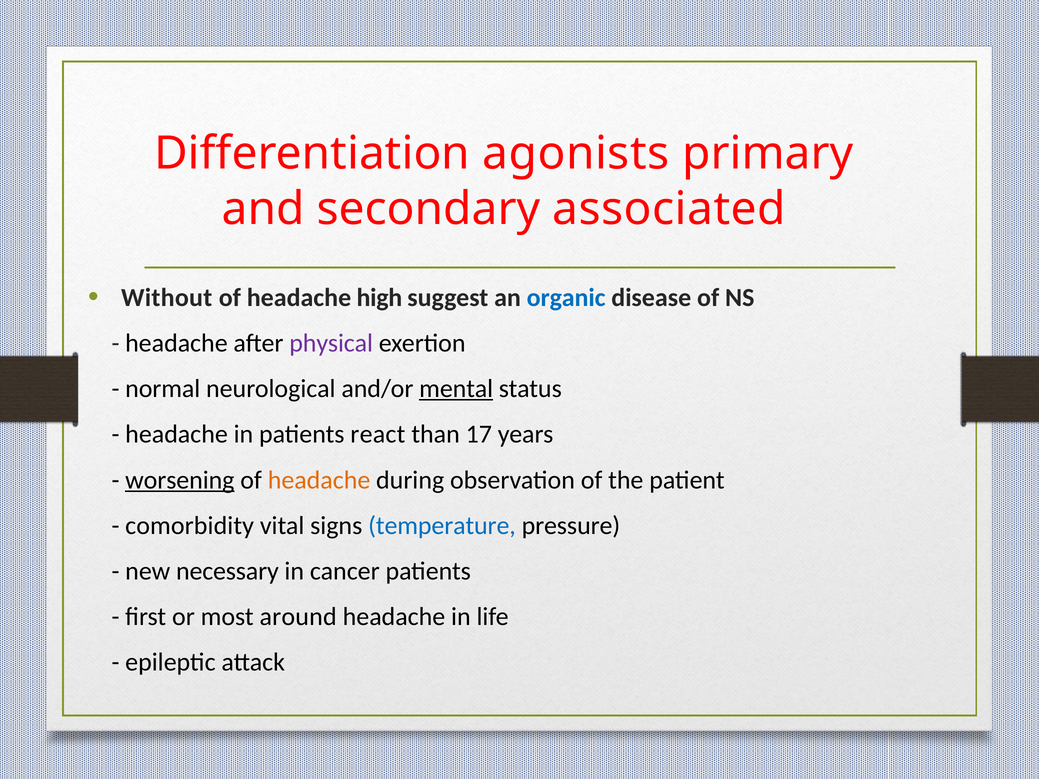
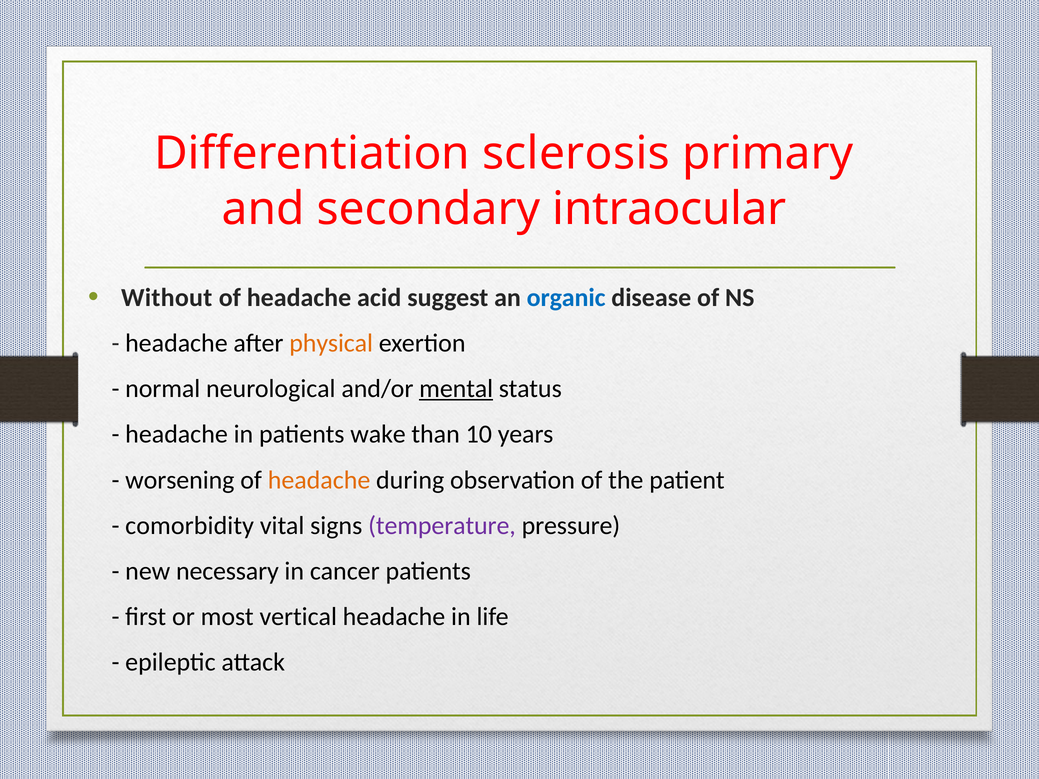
agonists: agonists -> sclerosis
associated: associated -> intraocular
high: high -> acid
physical colour: purple -> orange
react: react -> wake
17: 17 -> 10
worsening underline: present -> none
temperature colour: blue -> purple
around: around -> vertical
